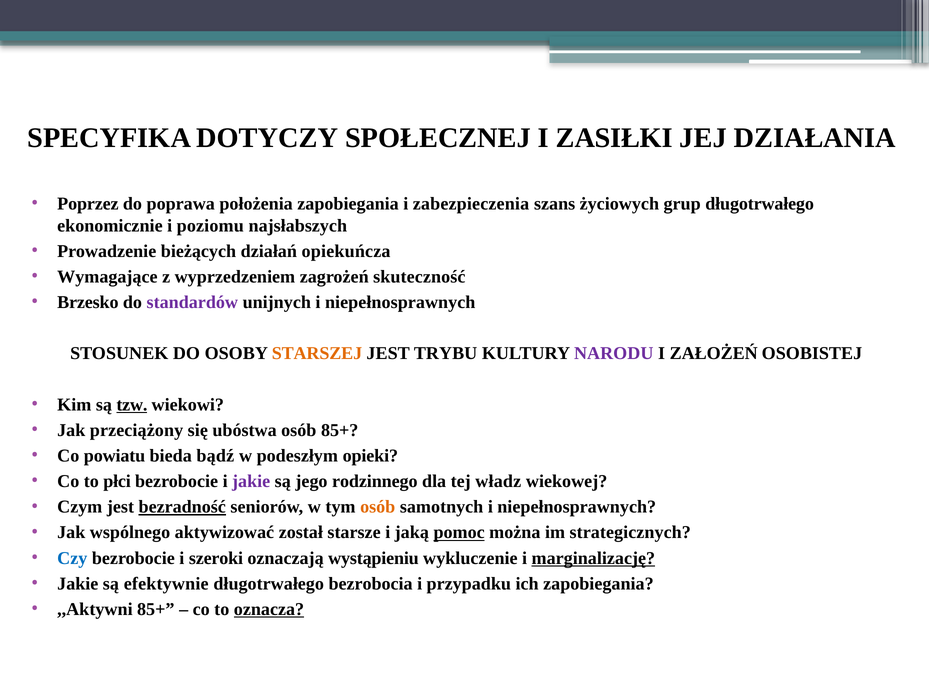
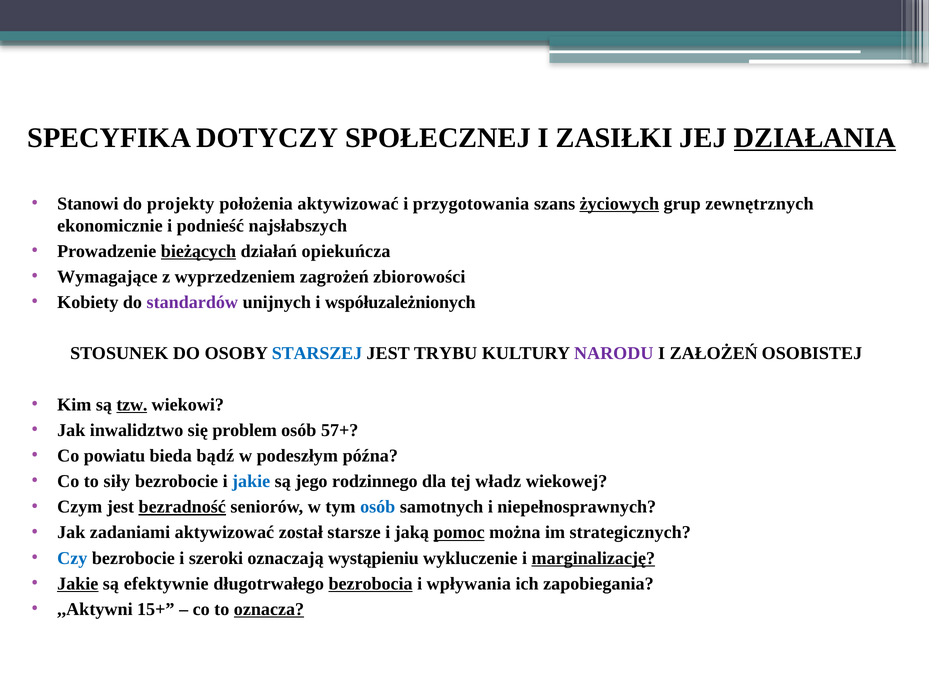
DZIAŁANIA underline: none -> present
Poprzez: Poprzez -> Stanowi
poprawa: poprawa -> projekty
położenia zapobiegania: zapobiegania -> aktywizować
zabezpieczenia: zabezpieczenia -> przygotowania
życiowych underline: none -> present
grup długotrwałego: długotrwałego -> zewnętrznych
poziomu: poziomu -> podnieść
bieżących underline: none -> present
skuteczność: skuteczność -> zbiorowości
Brzesko: Brzesko -> Kobiety
unijnych i niepełnosprawnych: niepełnosprawnych -> współuzależnionych
STARSZEJ colour: orange -> blue
przeciążony: przeciążony -> inwalidztwo
ubóstwa: ubóstwa -> problem
osób 85+: 85+ -> 57+
opieki: opieki -> późna
płci: płci -> siły
jakie at (251, 482) colour: purple -> blue
osób at (378, 508) colour: orange -> blue
wspólnego: wspólnego -> zadaniami
Jakie at (78, 584) underline: none -> present
bezrobocia underline: none -> present
przypadku: przypadku -> wpływania
,,Aktywni 85+: 85+ -> 15+
